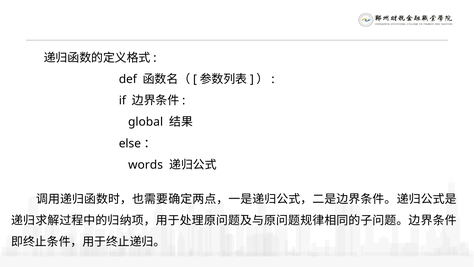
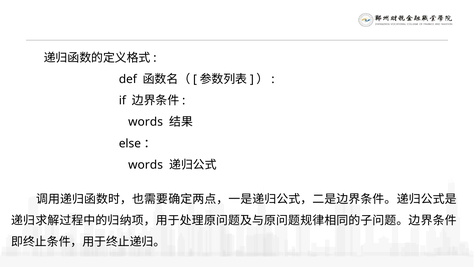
global at (146, 122): global -> words
